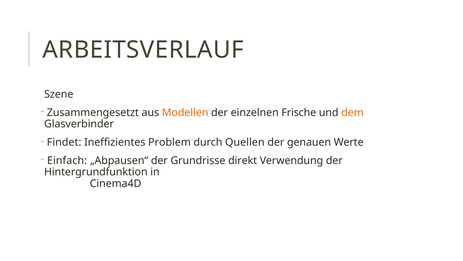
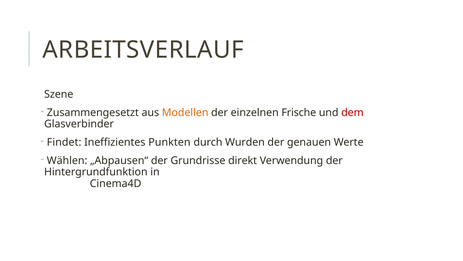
dem colour: orange -> red
Problem: Problem -> Punkten
Quellen: Quellen -> Wurden
Einfach: Einfach -> Wählen
